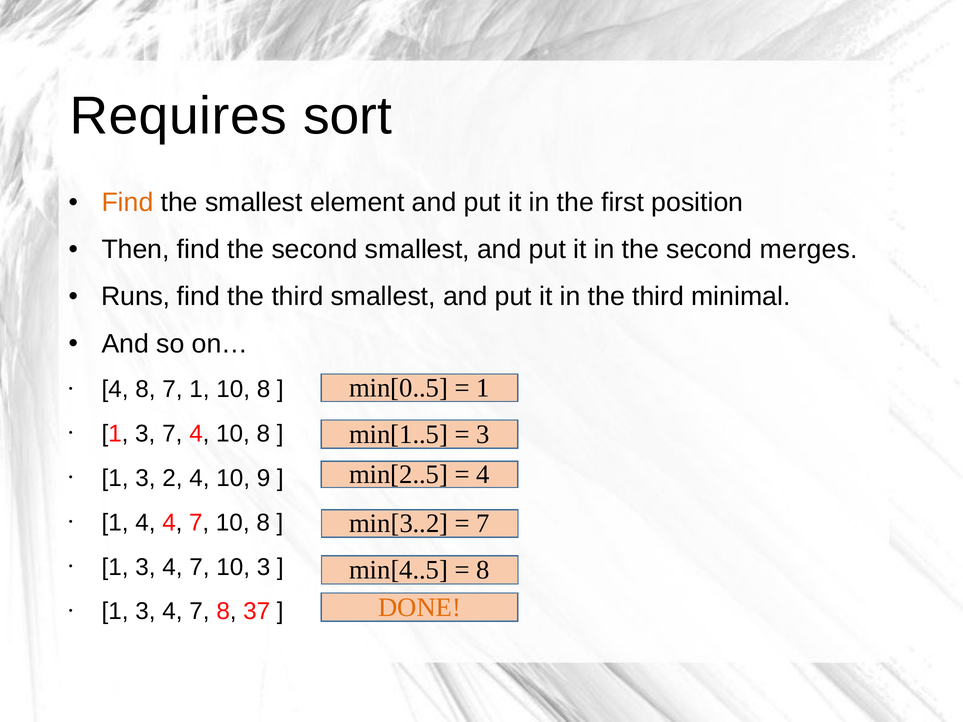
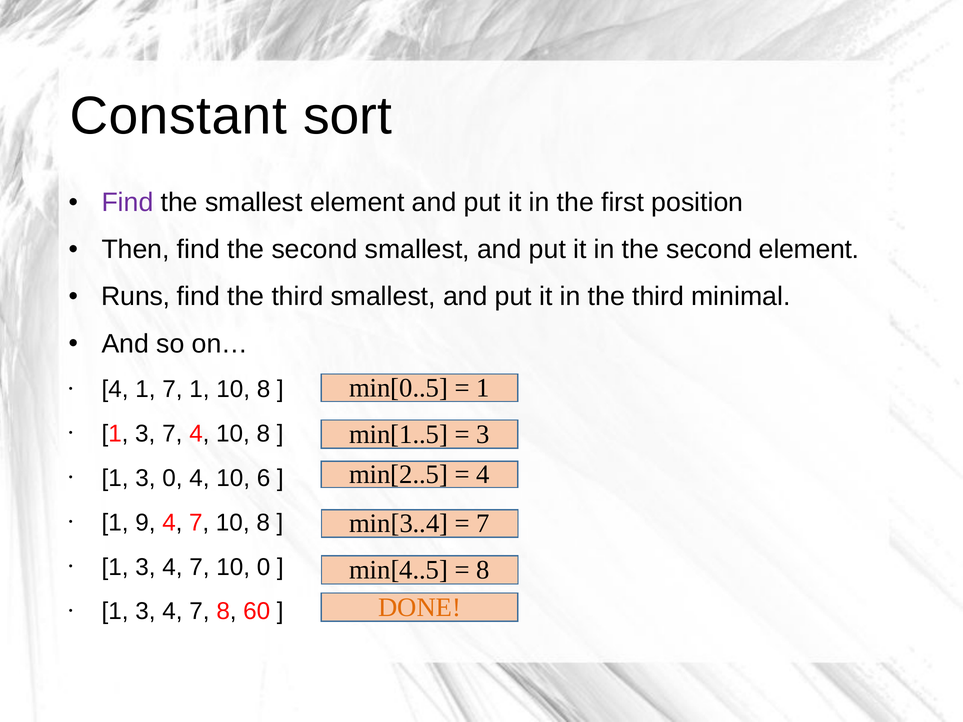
Requires: Requires -> Constant
Find at (128, 203) colour: orange -> purple
second merges: merges -> element
4 8: 8 -> 1
3 2: 2 -> 0
9: 9 -> 6
min[3..2: min[3..2 -> min[3..4
1 4: 4 -> 9
10 3: 3 -> 0
37: 37 -> 60
